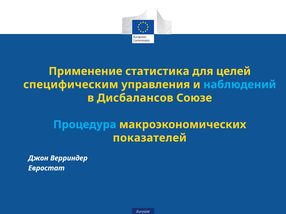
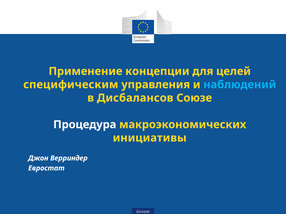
статистика: статистика -> концепции
Процедура colour: light blue -> white
показателей: показателей -> инициативы
